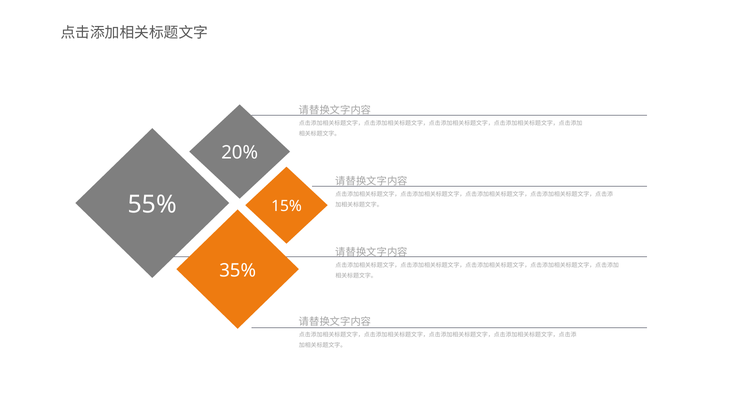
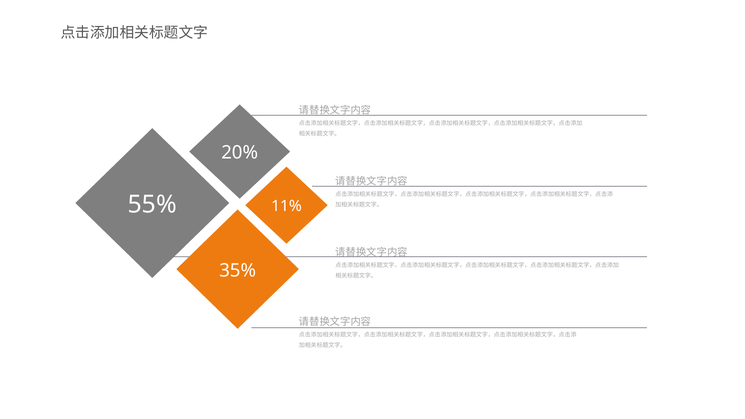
15%: 15% -> 11%
